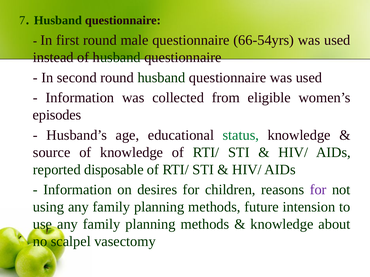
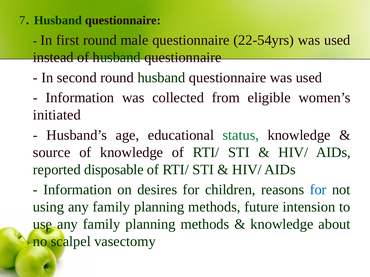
66-54yrs: 66-54yrs -> 22-54yrs
episodes: episodes -> initiated
for at (318, 190) colour: purple -> blue
